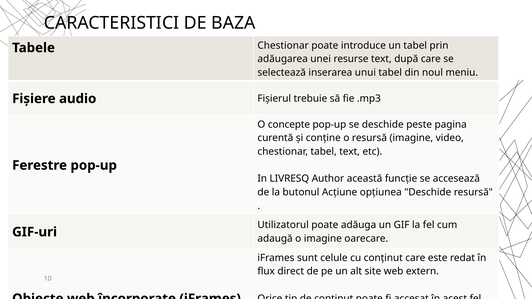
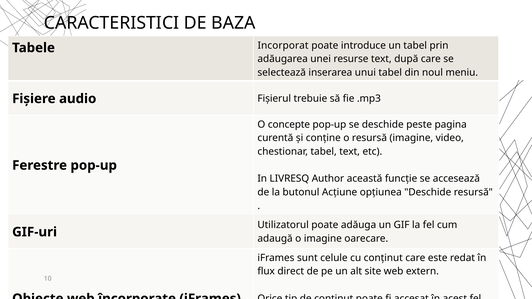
Tabele Chestionar: Chestionar -> Incorporat
